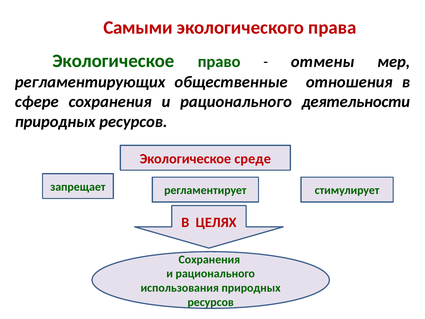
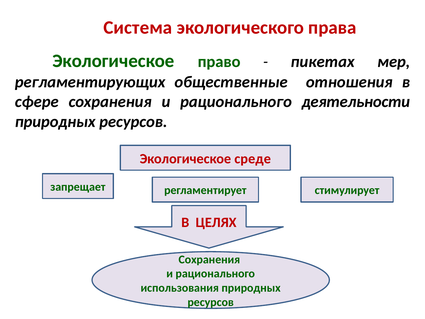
Самыми: Самыми -> Система
отмены: отмены -> пикетах
